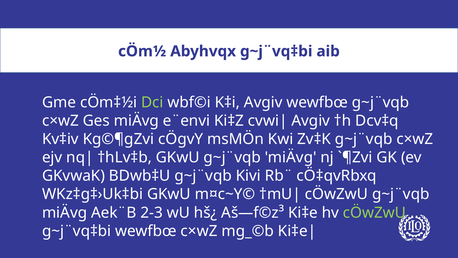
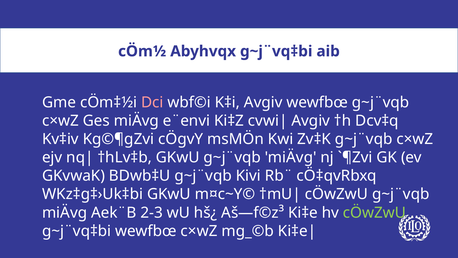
Dci colour: light green -> pink
